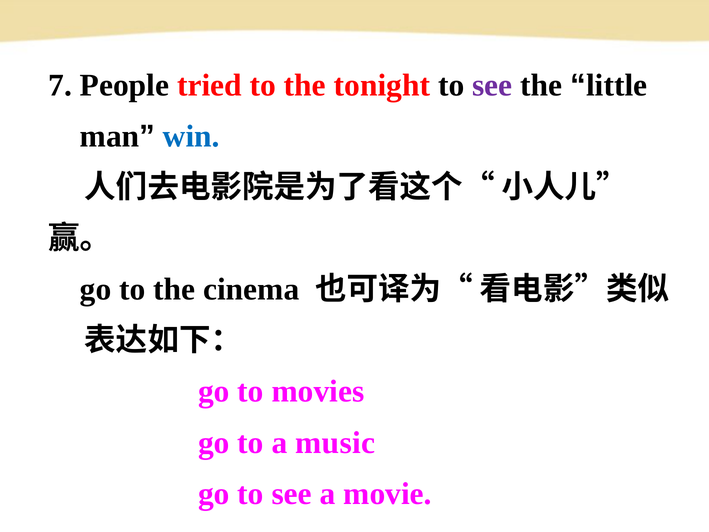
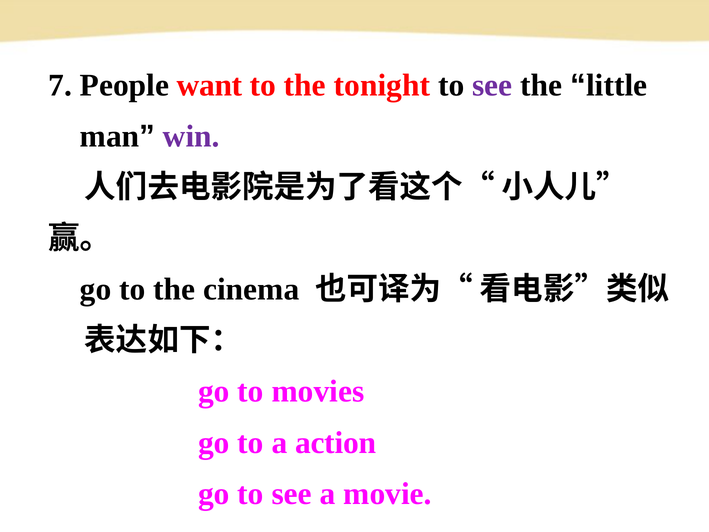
tried: tried -> want
win colour: blue -> purple
music: music -> action
